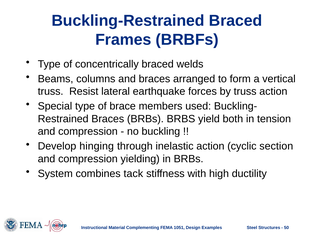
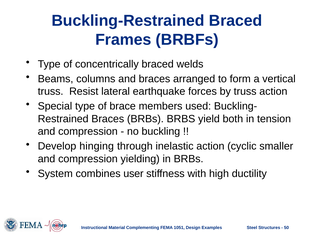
section: section -> smaller
tack: tack -> user
